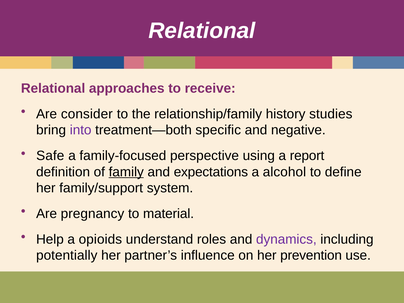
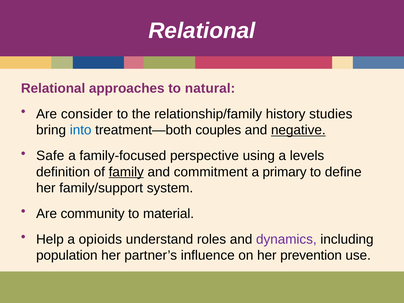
receive: receive -> natural
into colour: purple -> blue
specific: specific -> couples
negative underline: none -> present
report: report -> levels
expectations: expectations -> commitment
alcohol: alcohol -> primary
pregnancy: pregnancy -> community
potentially: potentially -> population
